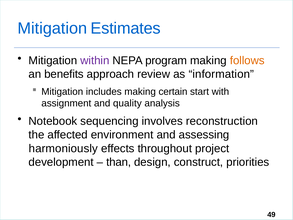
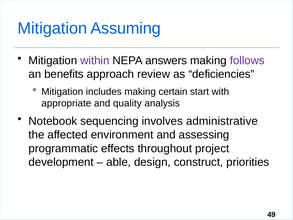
Estimates: Estimates -> Assuming
program: program -> answers
follows colour: orange -> purple
information: information -> deficiencies
assignment: assignment -> appropriate
reconstruction: reconstruction -> administrative
harmoniously: harmoniously -> programmatic
than: than -> able
